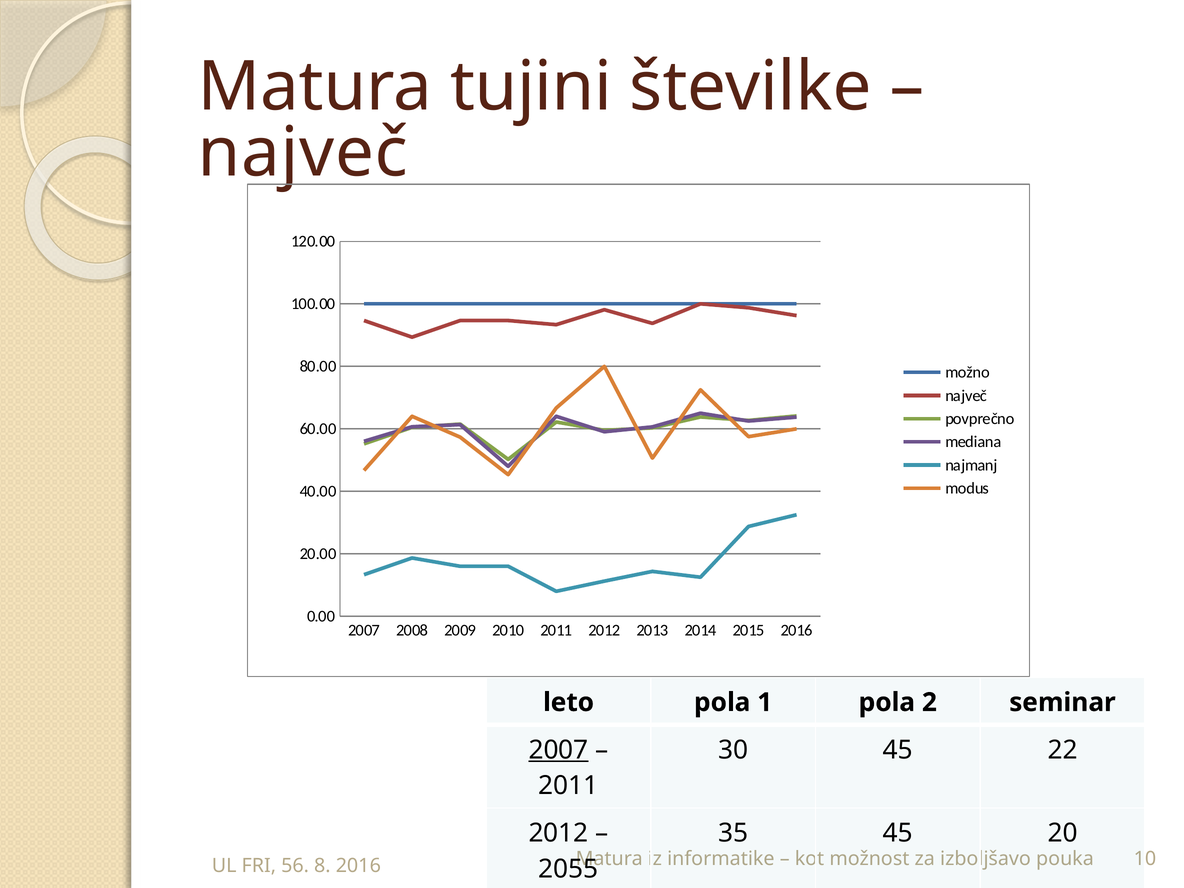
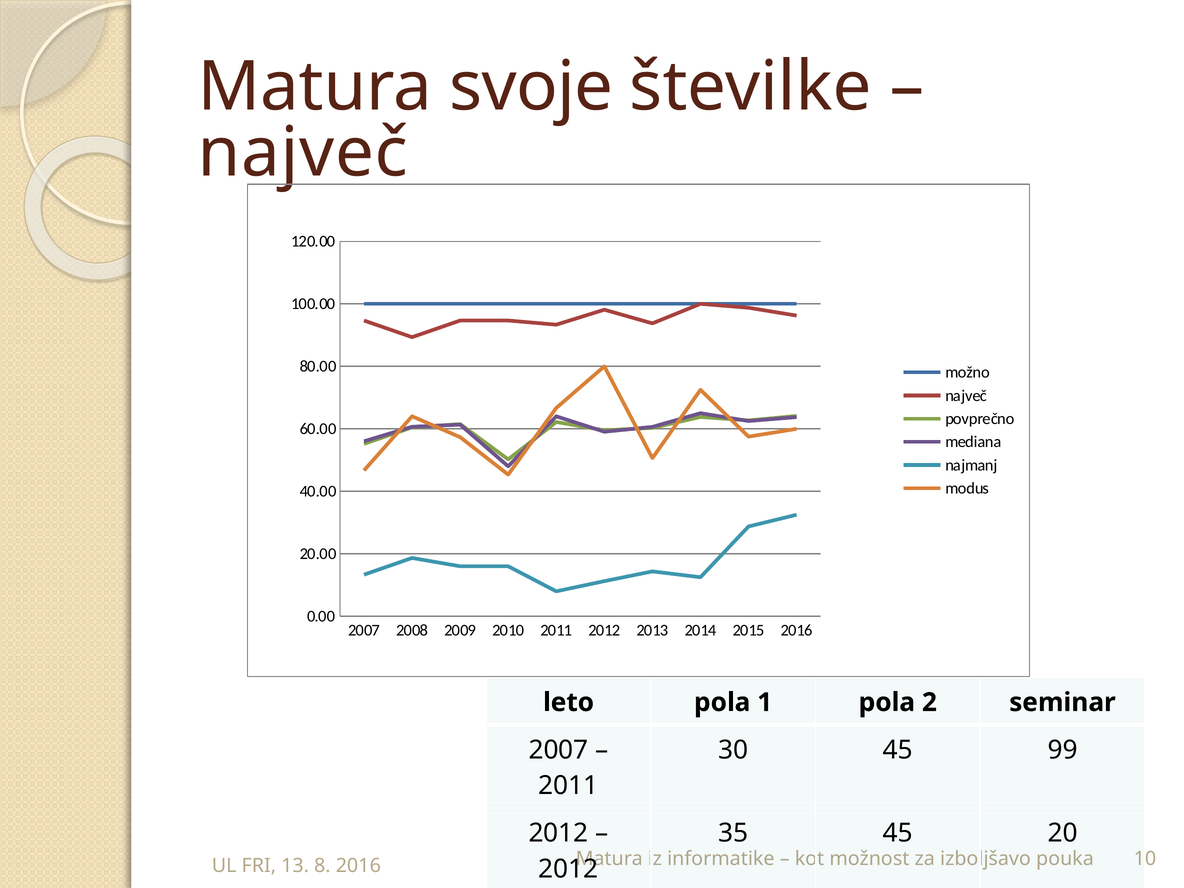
tujini: tujini -> svoje
2007 at (559, 750) underline: present -> none
22: 22 -> 99
56: 56 -> 13
2055 at (568, 869): 2055 -> 2012
